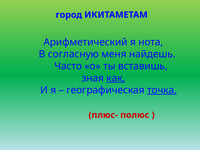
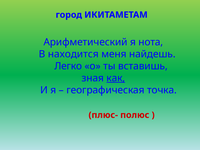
согласную: согласную -> находится
Часто: Часто -> Легко
точка underline: present -> none
